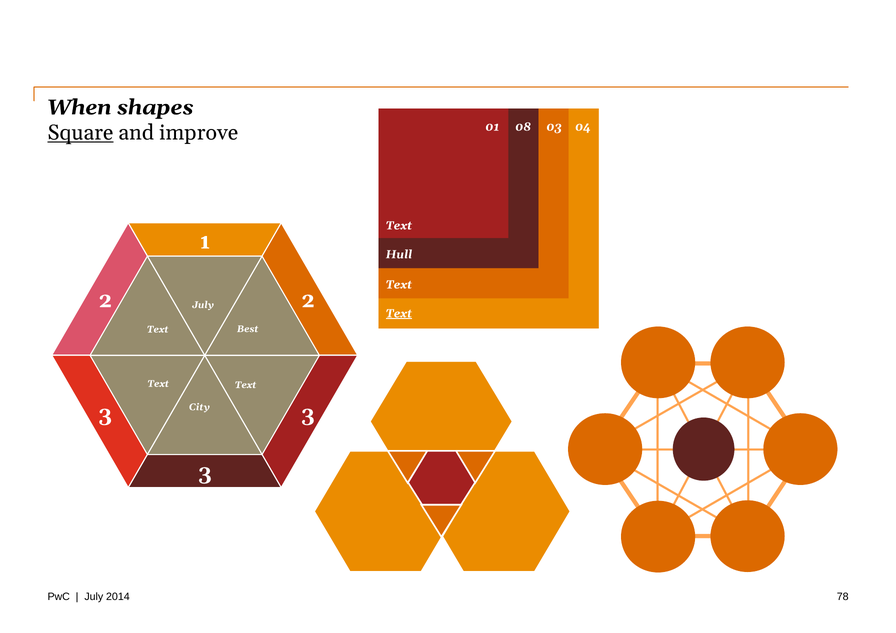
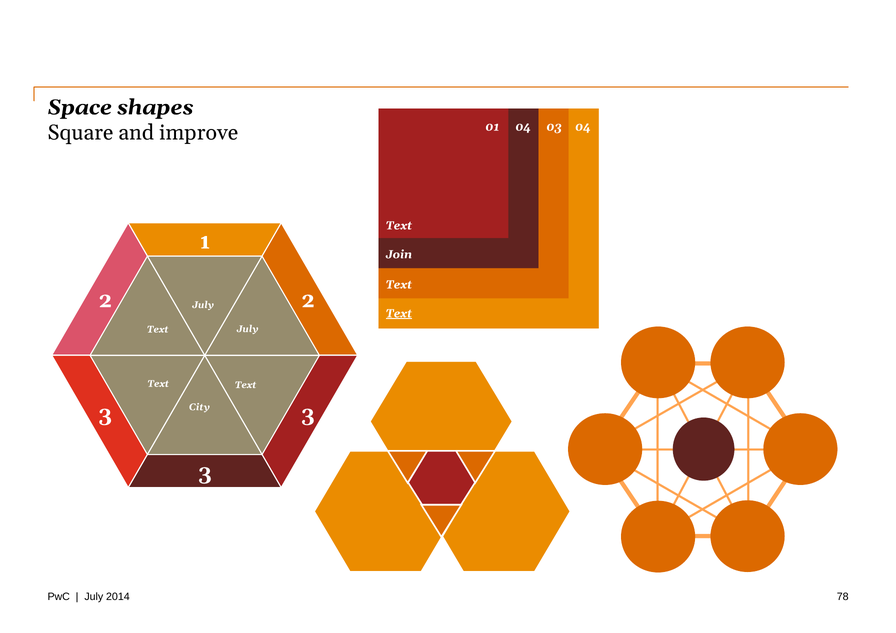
When: When -> Space
01 08: 08 -> 04
Square underline: present -> none
Hull: Hull -> Join
Best at (248, 329): Best -> July
